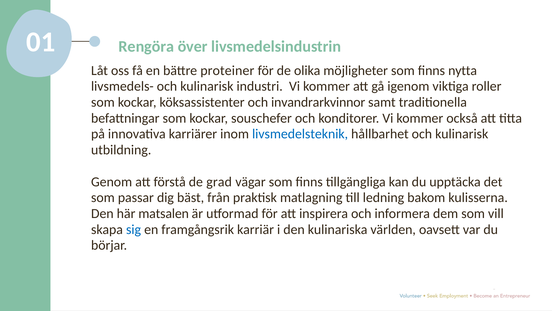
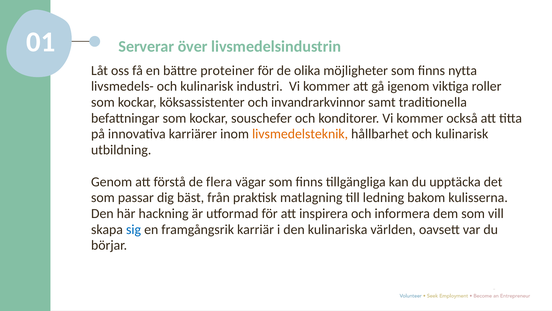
Rengöra: Rengöra -> Serverar
livsmedelsteknik colour: blue -> orange
grad: grad -> flera
matsalen: matsalen -> hackning
